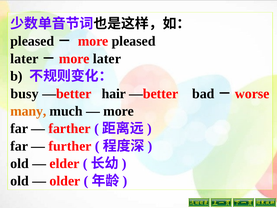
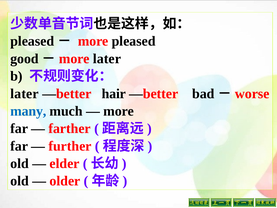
later at (24, 59): later -> good
busy at (24, 94): busy -> later
many colour: orange -> blue
